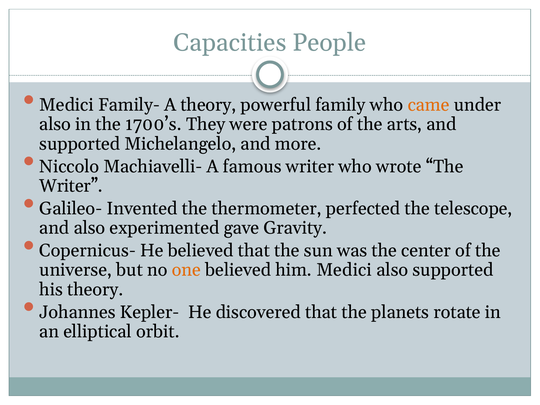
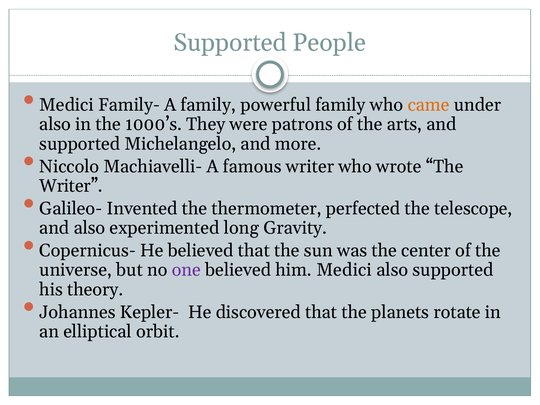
Capacities at (230, 43): Capacities -> Supported
A theory: theory -> family
1700’s: 1700’s -> 1000’s
gave: gave -> long
one colour: orange -> purple
